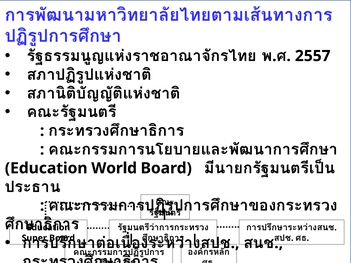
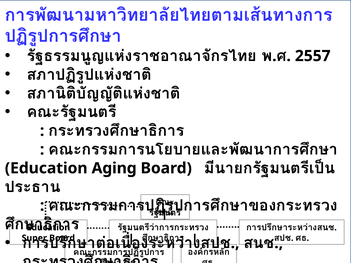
World: World -> Aging
